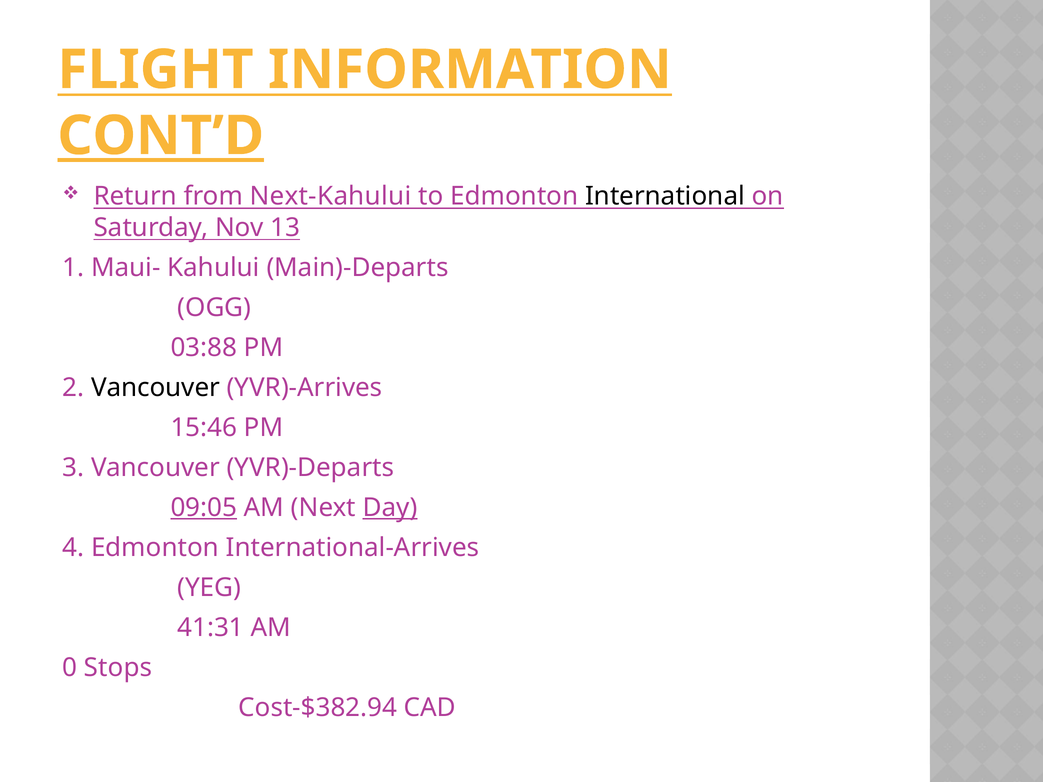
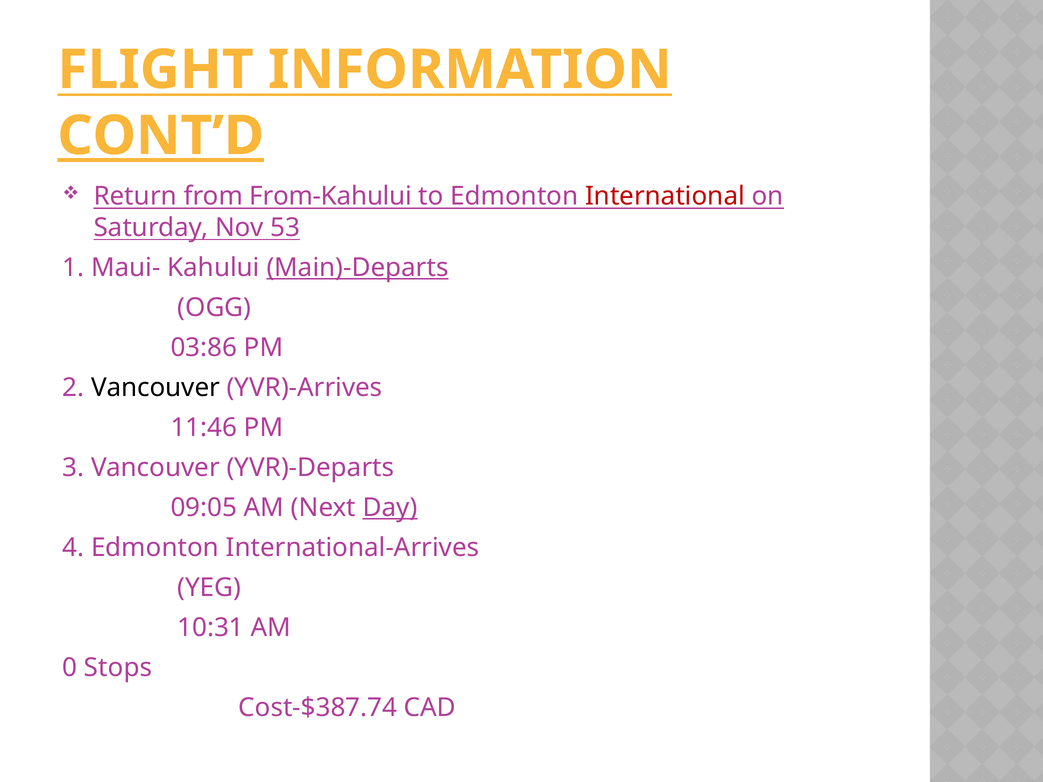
Next-Kahului: Next-Kahului -> From-Kahului
International colour: black -> red
13: 13 -> 53
Main)-Departs underline: none -> present
03:88: 03:88 -> 03:86
15:46: 15:46 -> 11:46
09:05 underline: present -> none
41:31: 41:31 -> 10:31
Cost-$382.94: Cost-$382.94 -> Cost-$387.74
